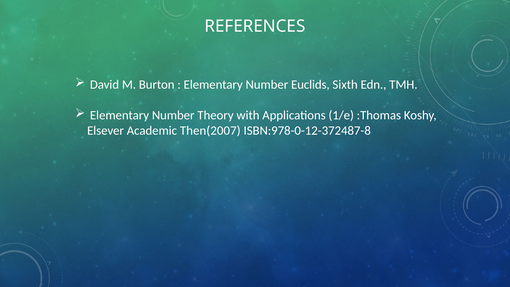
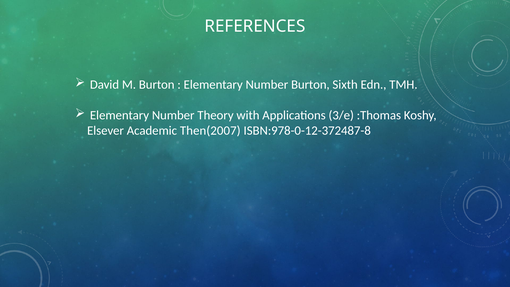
Number Euclids: Euclids -> Burton
1/e: 1/e -> 3/e
